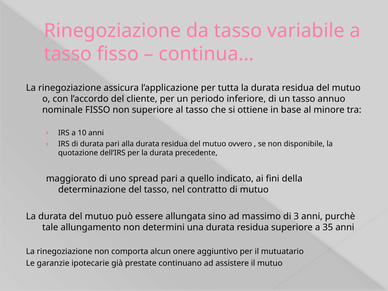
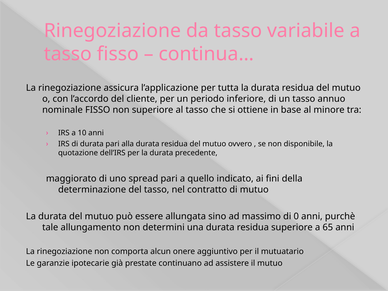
3: 3 -> 0
35: 35 -> 65
